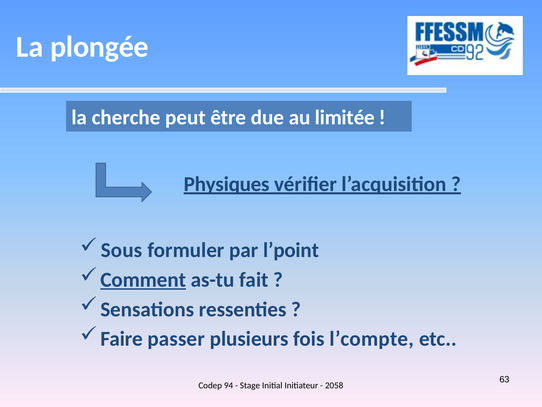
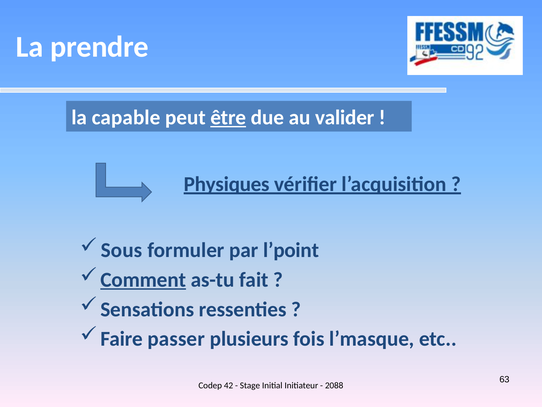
plongée: plongée -> prendre
cherche: cherche -> capable
être underline: none -> present
limitée: limitée -> valider
l’compte: l’compte -> l’masque
94: 94 -> 42
2058: 2058 -> 2088
